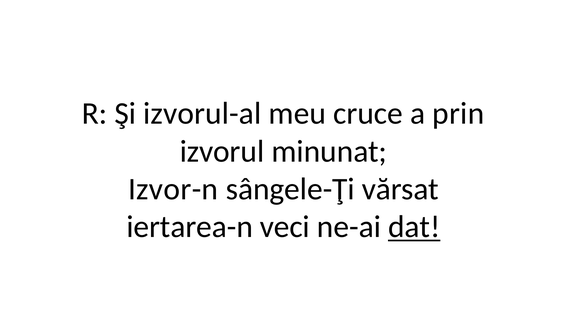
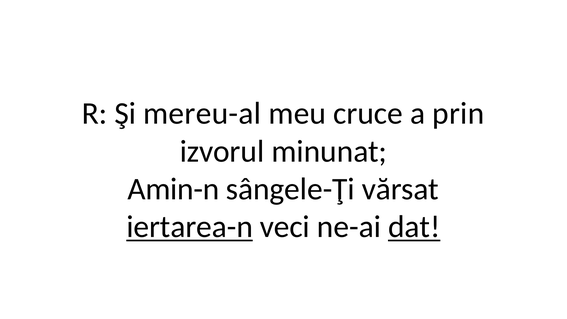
izvorul-al: izvorul-al -> mereu-al
Izvor-n: Izvor-n -> Amin-n
iertarea-n underline: none -> present
